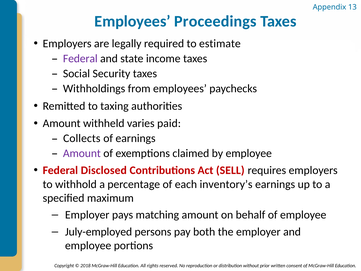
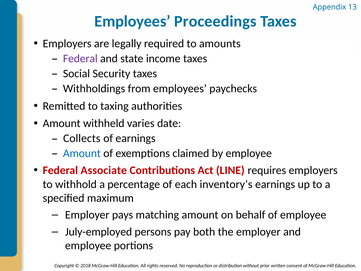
estimate: estimate -> amounts
paid: paid -> date
Amount at (82, 153) colour: purple -> blue
Disclosed: Disclosed -> Associate
SELL: SELL -> LINE
